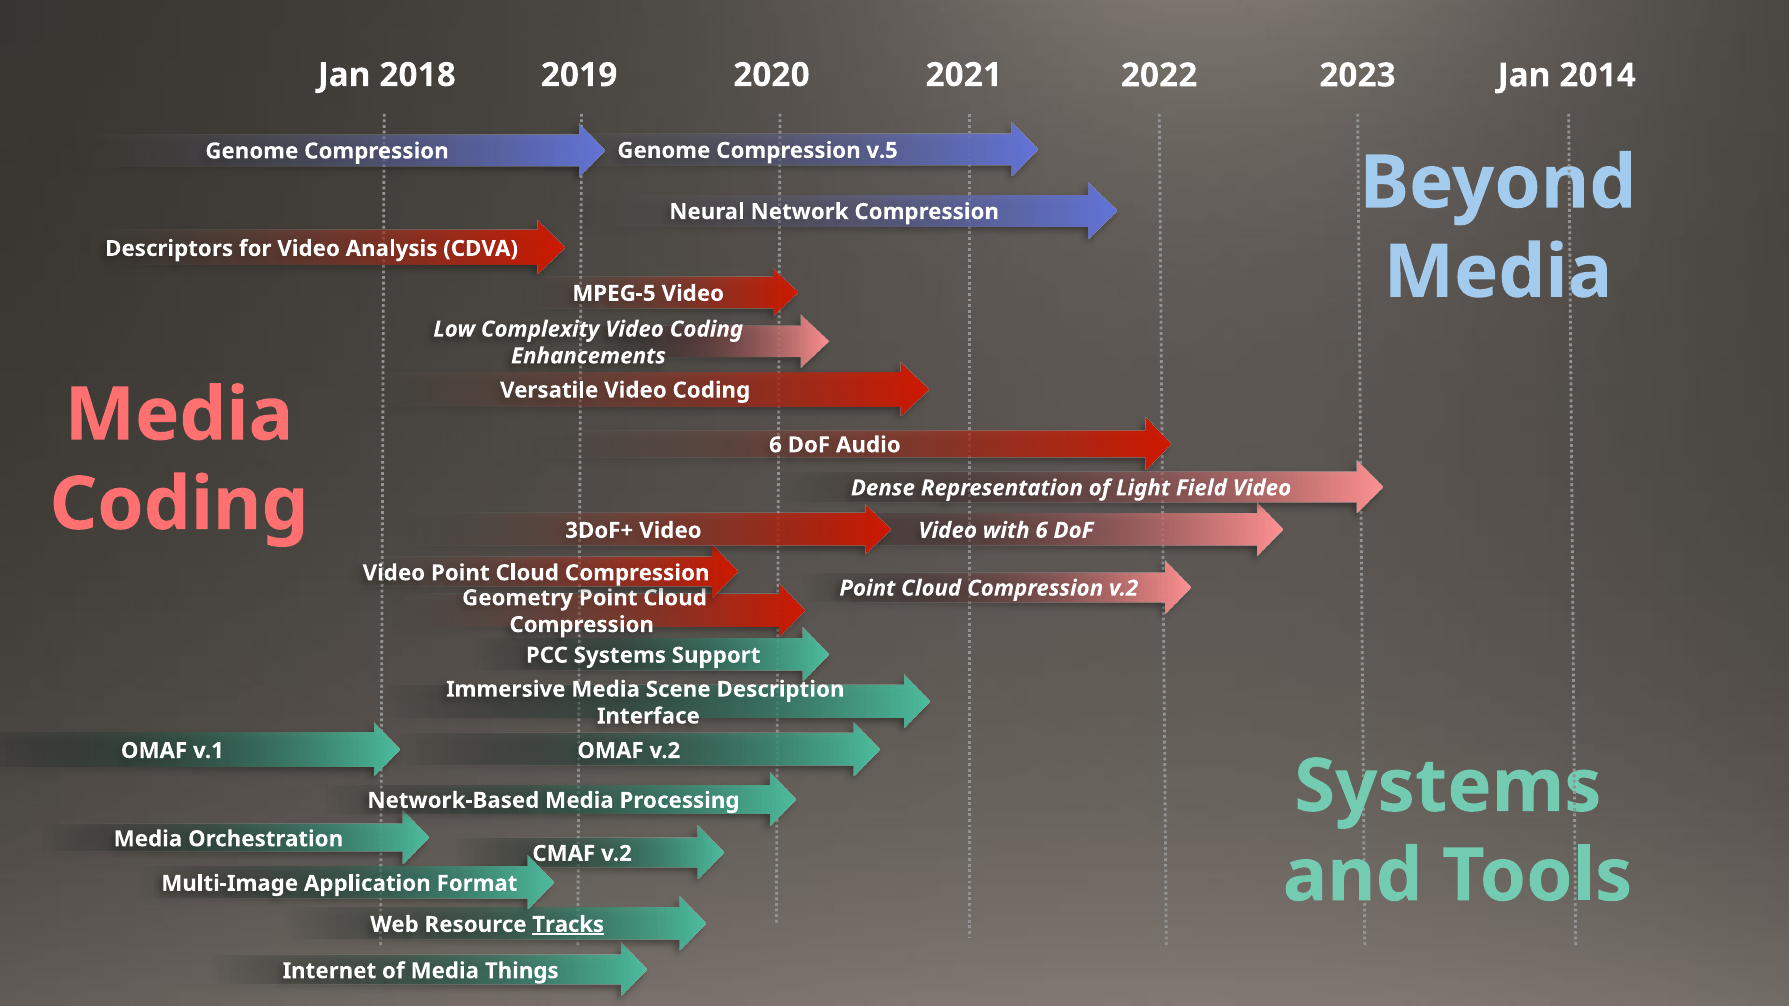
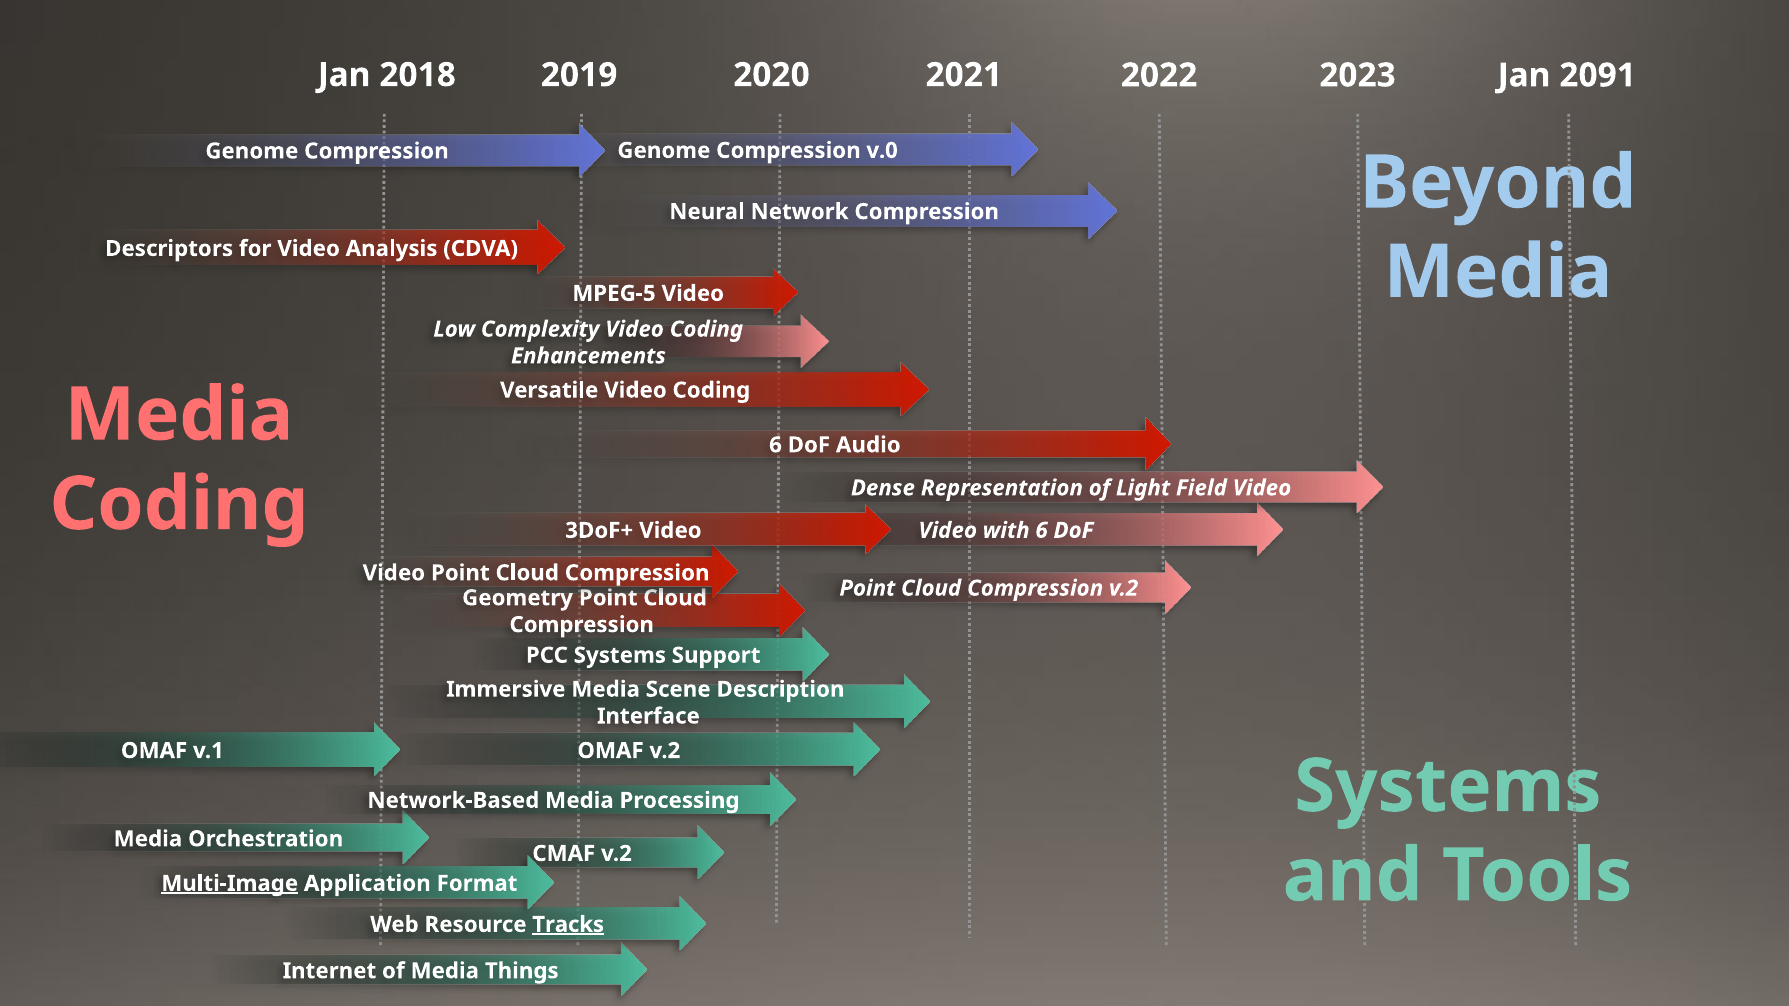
2014: 2014 -> 2091
v.5: v.5 -> v.0
Multi-Image underline: none -> present
